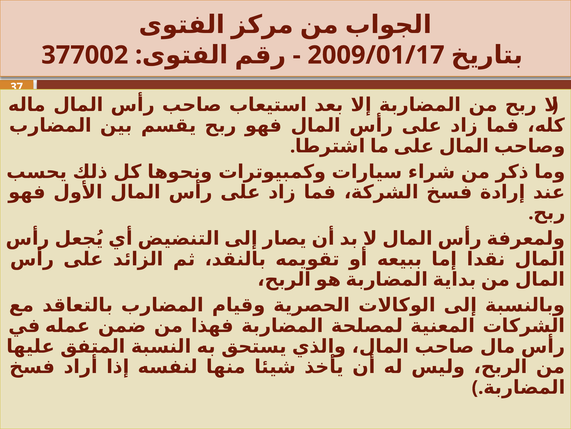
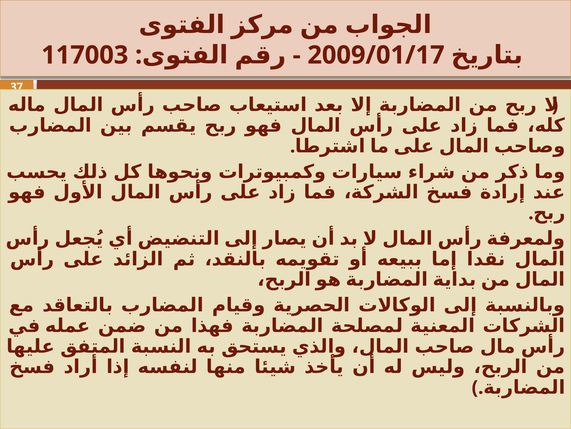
377002: 377002 -> 117003
